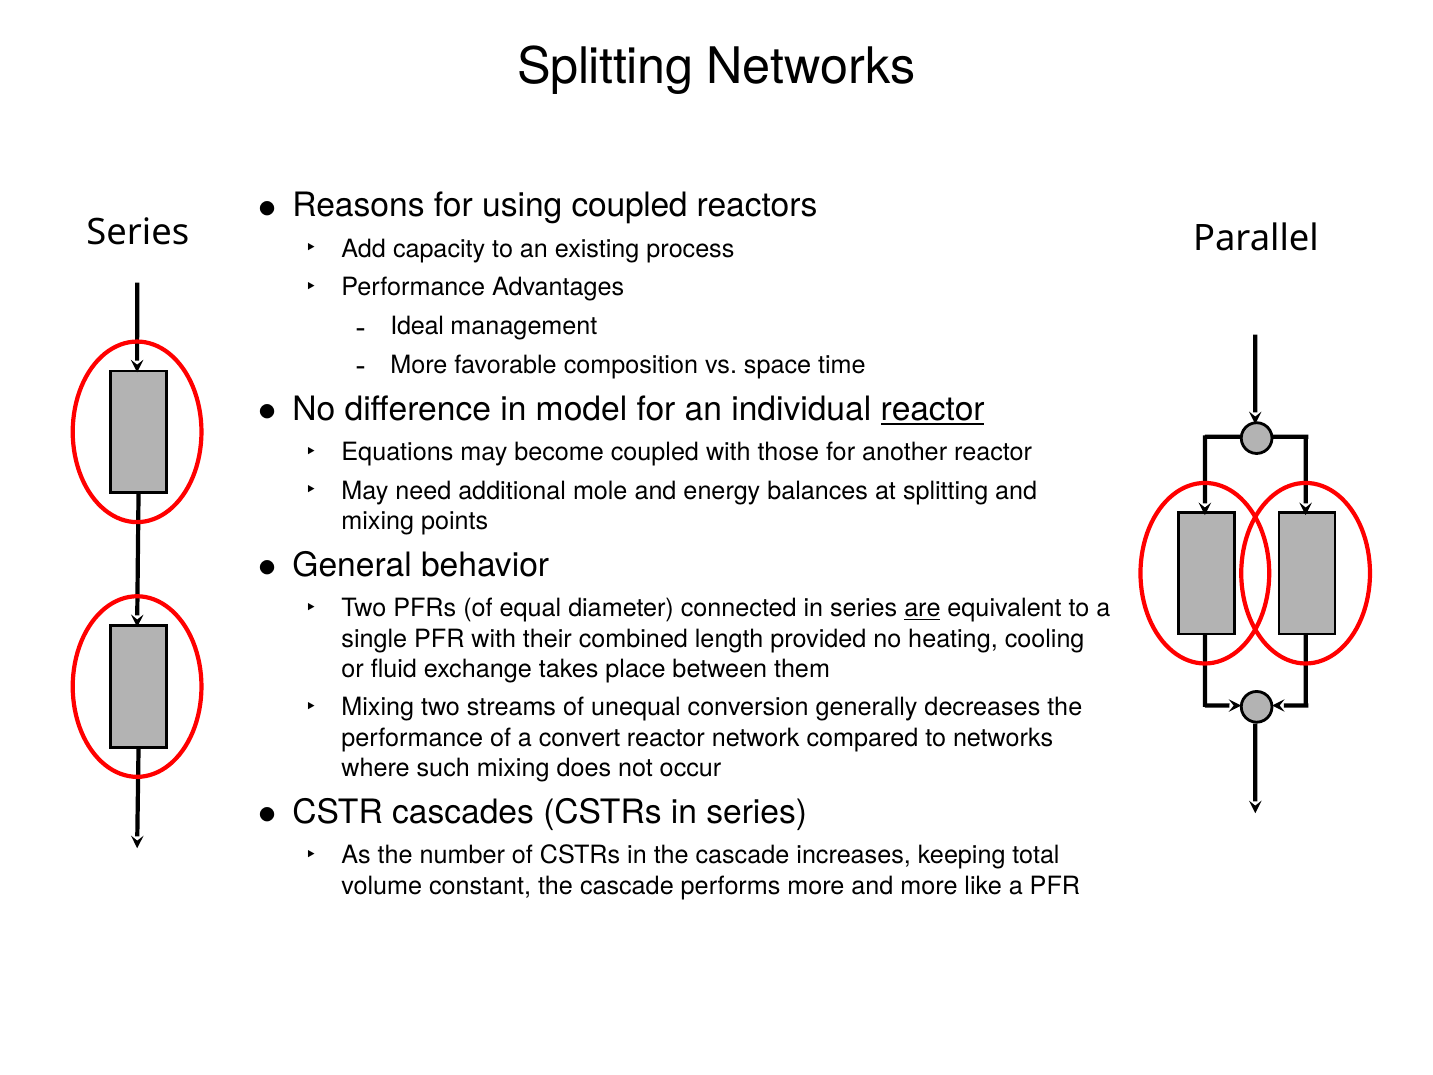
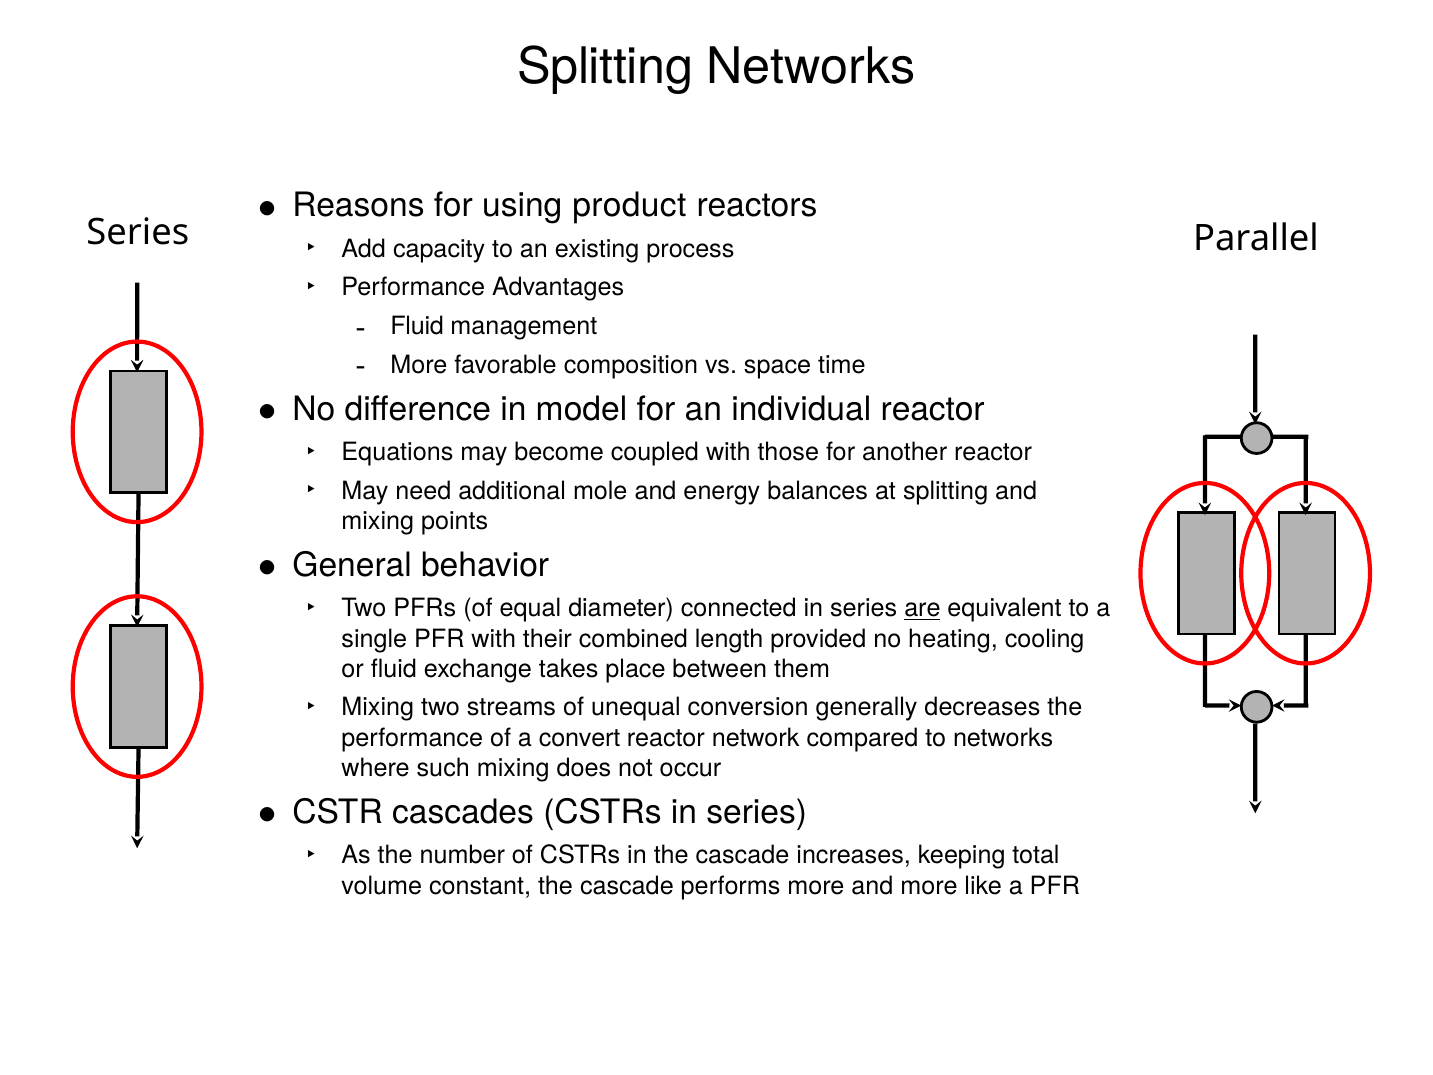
using coupled: coupled -> product
Ideal at (417, 326): Ideal -> Fluid
reactor at (933, 409) underline: present -> none
